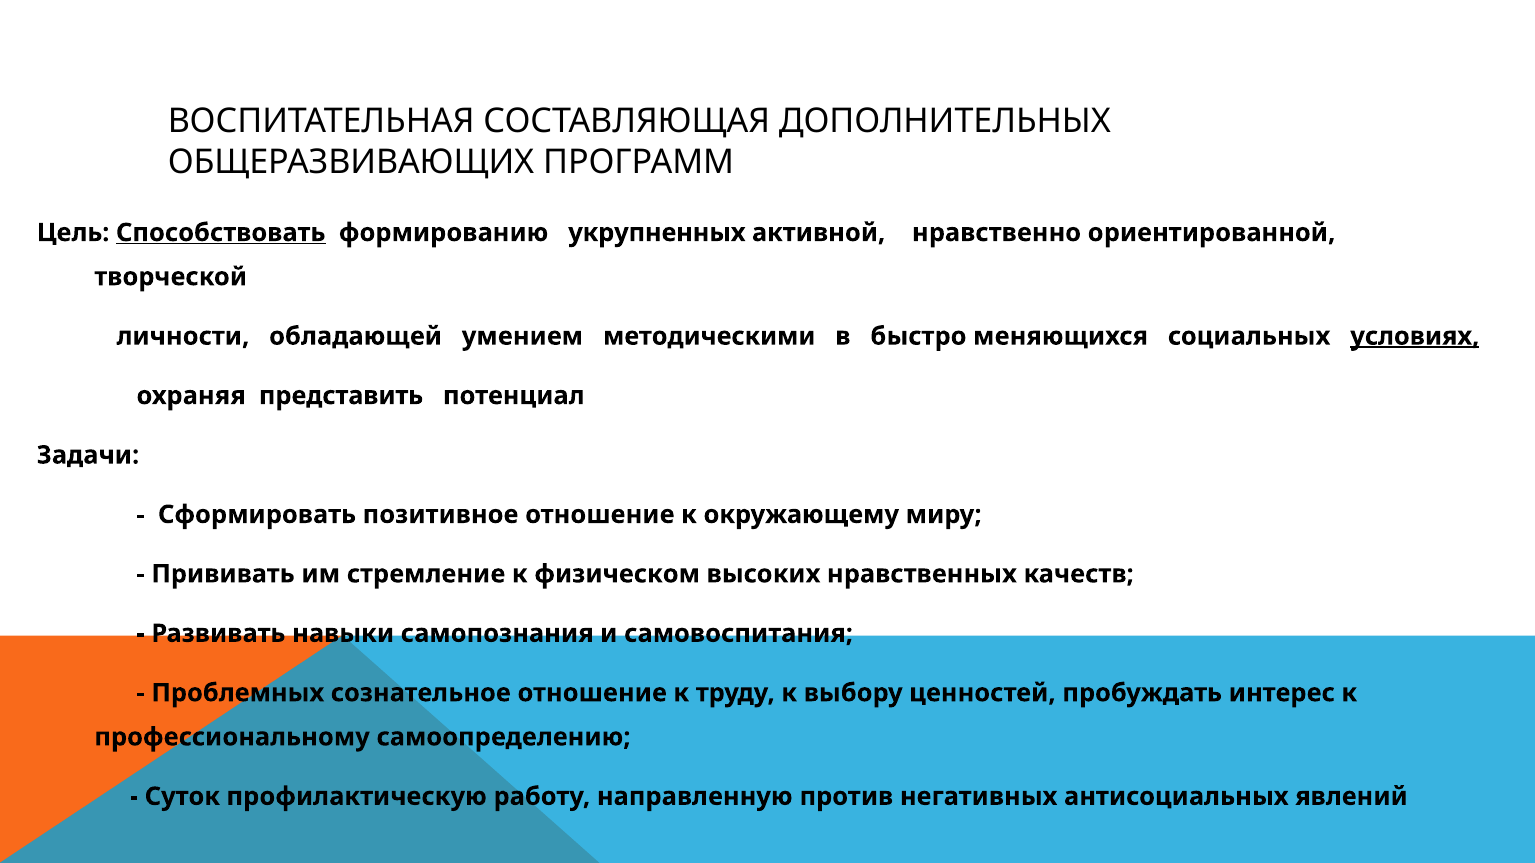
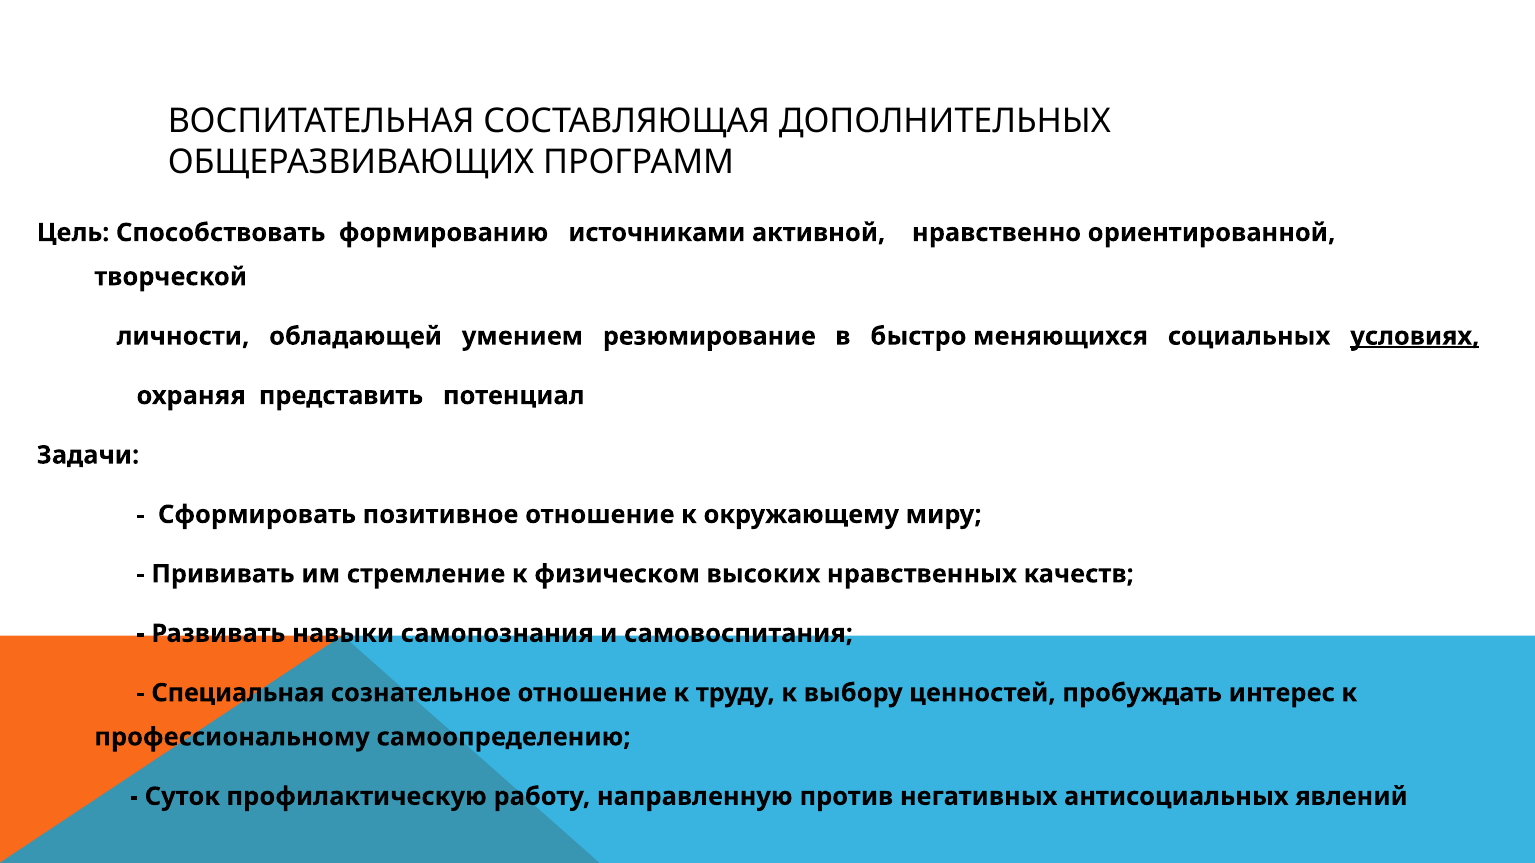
Способствовать underline: present -> none
укрупненных: укрупненных -> источниками
методическими: методическими -> резюмирование
Проблемных: Проблемных -> Специальная
